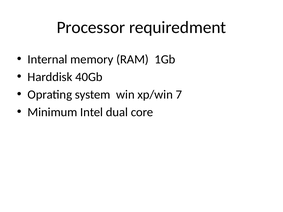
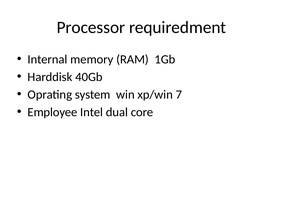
Minimum: Minimum -> Employee
